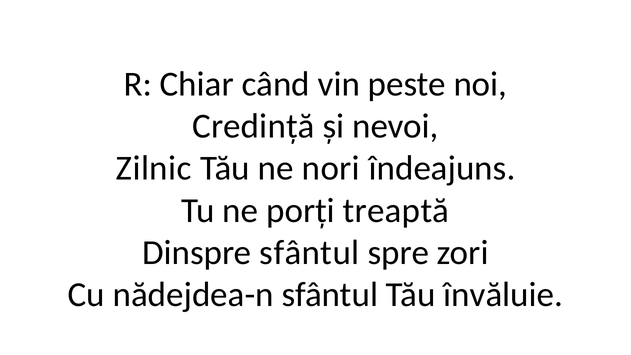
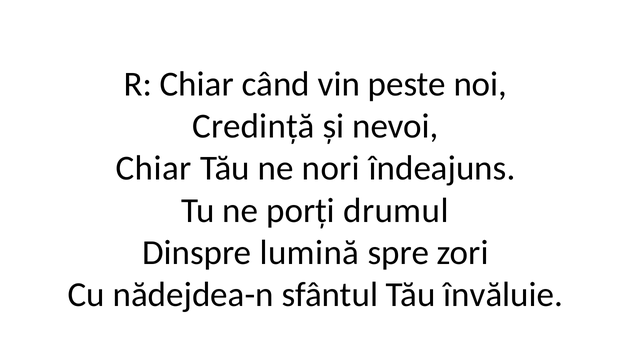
Zilnic at (154, 168): Zilnic -> Chiar
treaptă: treaptă -> drumul
Dinspre sfântul: sfântul -> lumină
